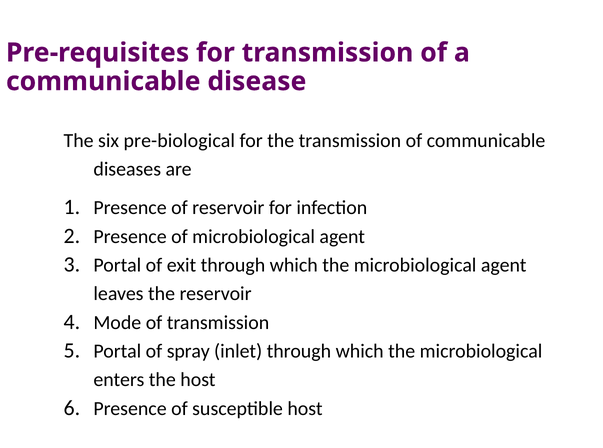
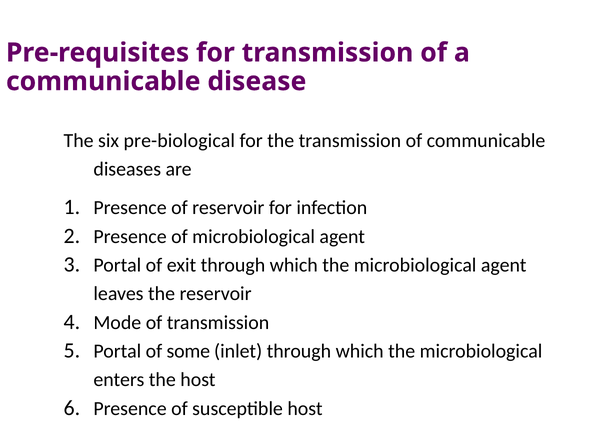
spray: spray -> some
